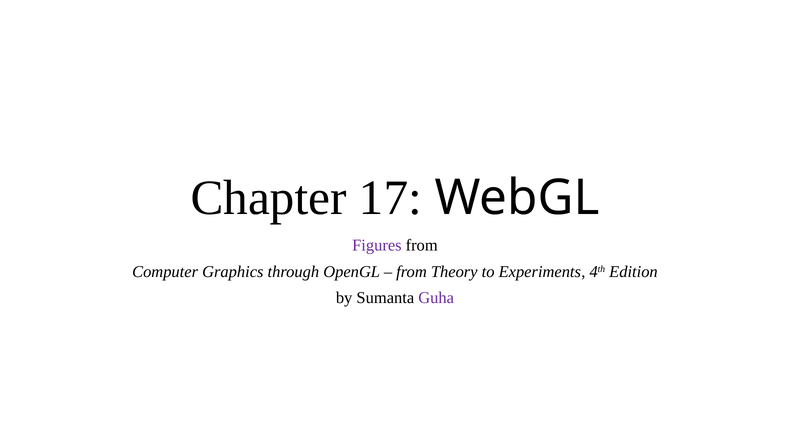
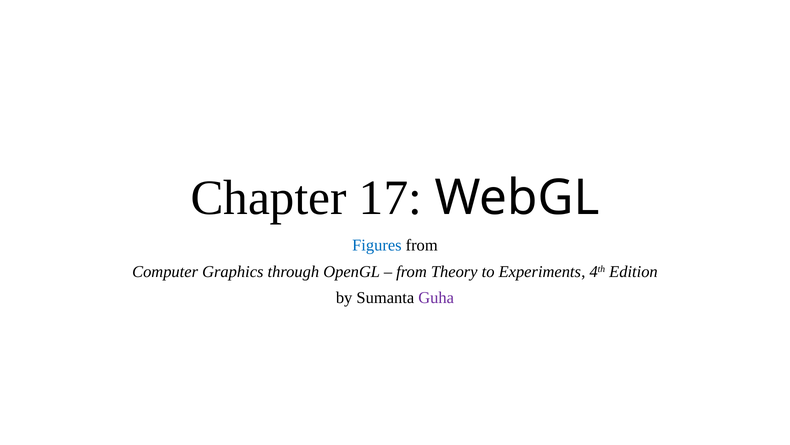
Figures colour: purple -> blue
